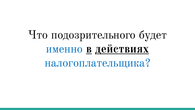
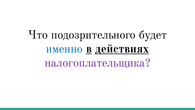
налогоплательщика colour: blue -> purple
